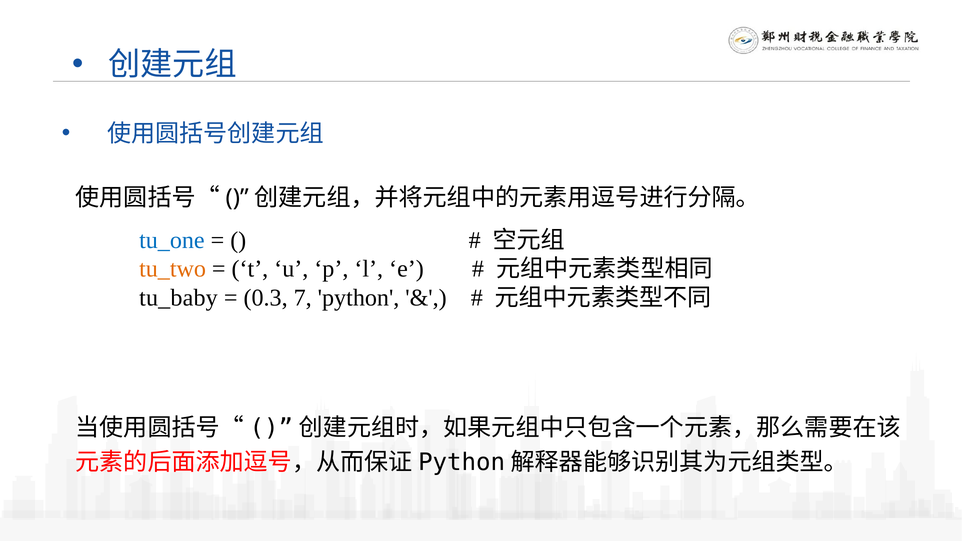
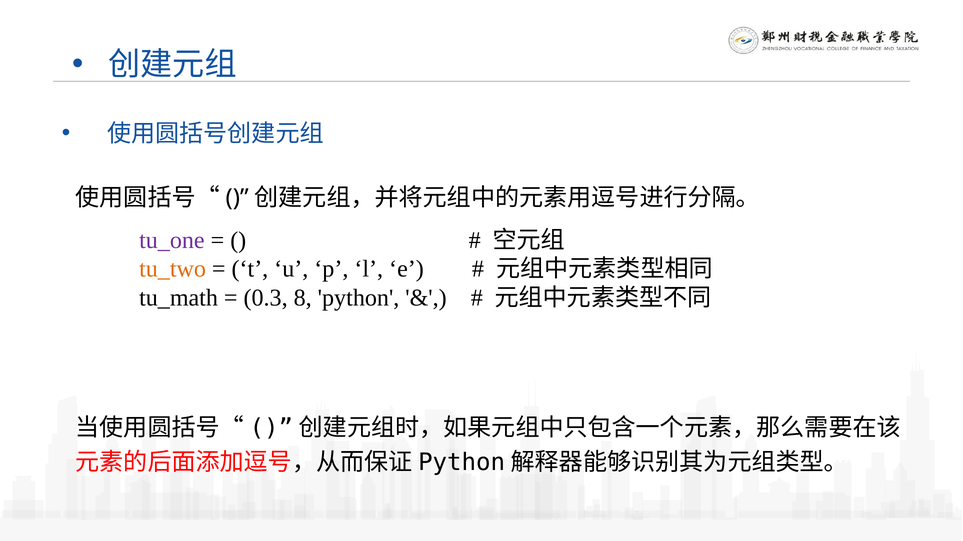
tu_one colour: blue -> purple
tu_baby: tu_baby -> tu_math
7: 7 -> 8
